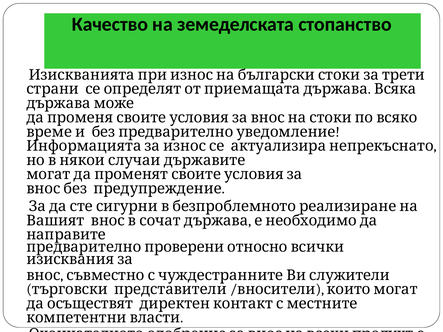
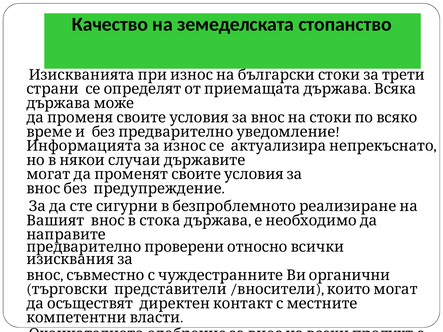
сочат: сочат -> стока
Ви служители: служители -> органични
